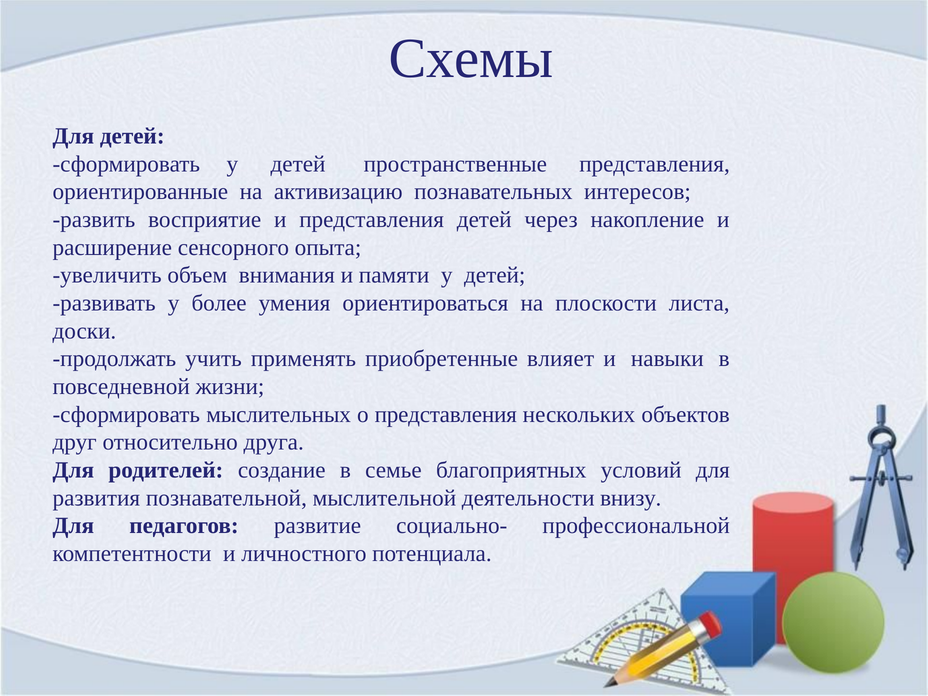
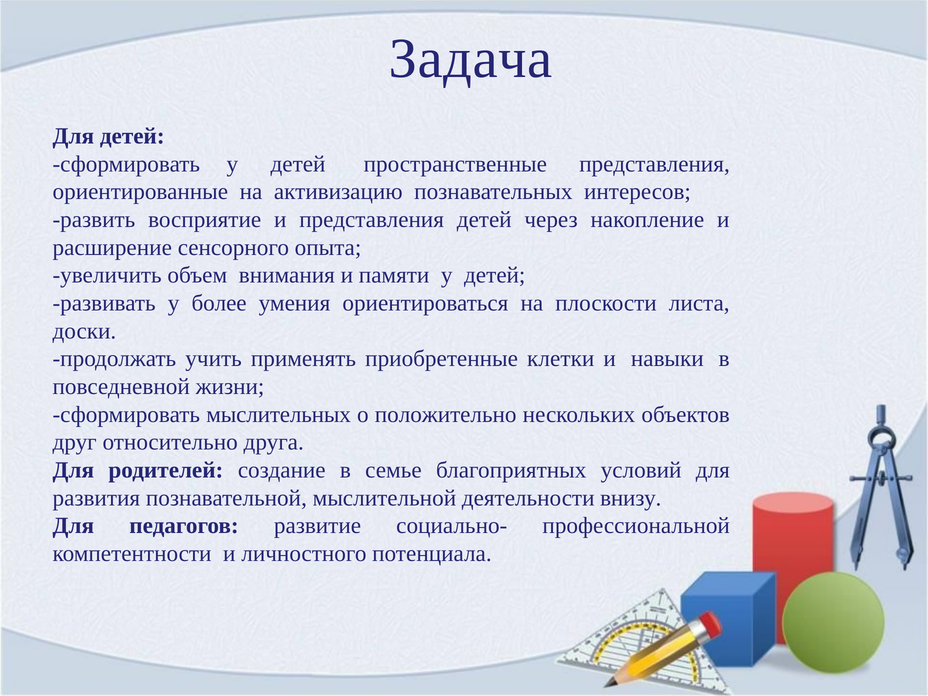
Схемы: Схемы -> Задача
влияет: влияет -> клетки
о представления: представления -> положительно
